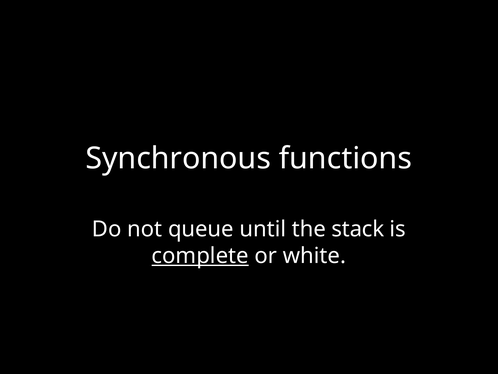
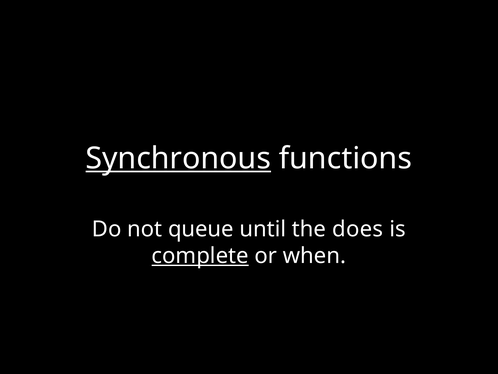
Synchronous underline: none -> present
stack: stack -> does
white: white -> when
